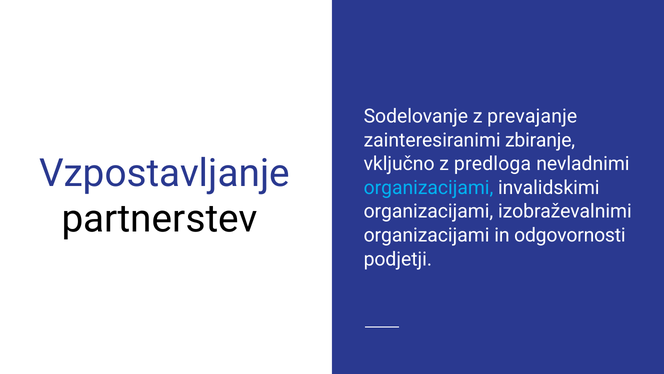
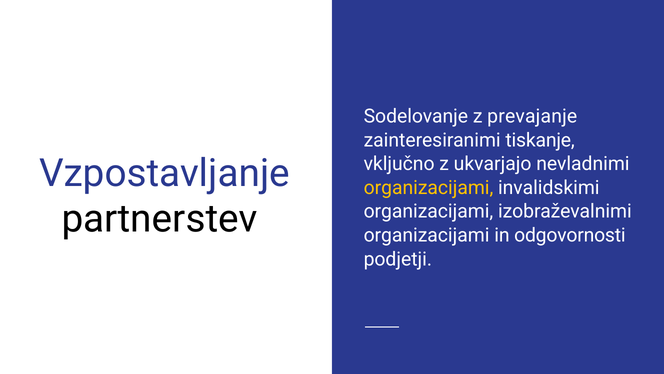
zbiranje: zbiranje -> tiskanje
predloga: predloga -> ukvarjajo
organizacijami at (428, 187) colour: light blue -> yellow
